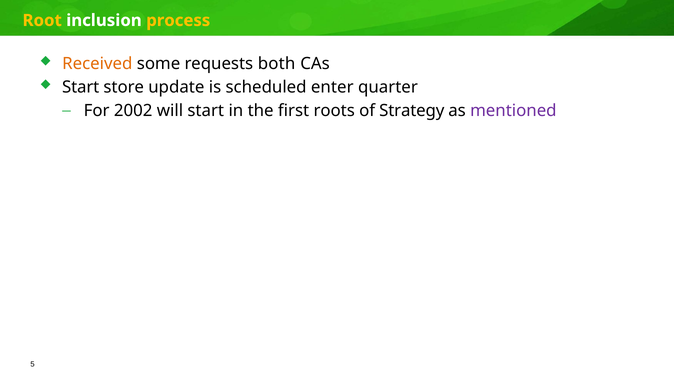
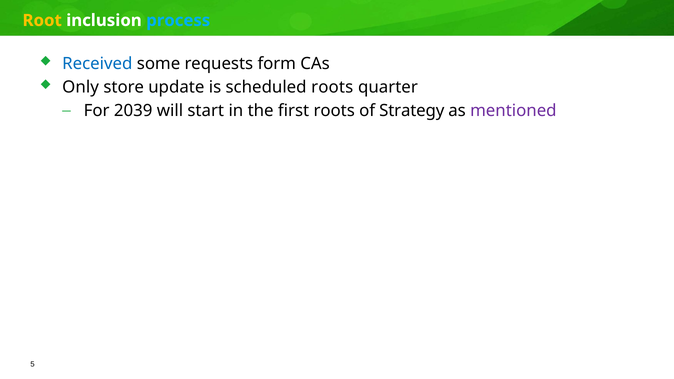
process colour: yellow -> light blue
Received colour: orange -> blue
both: both -> form
Start at (81, 87): Start -> Only
scheduled enter: enter -> roots
2002: 2002 -> 2039
